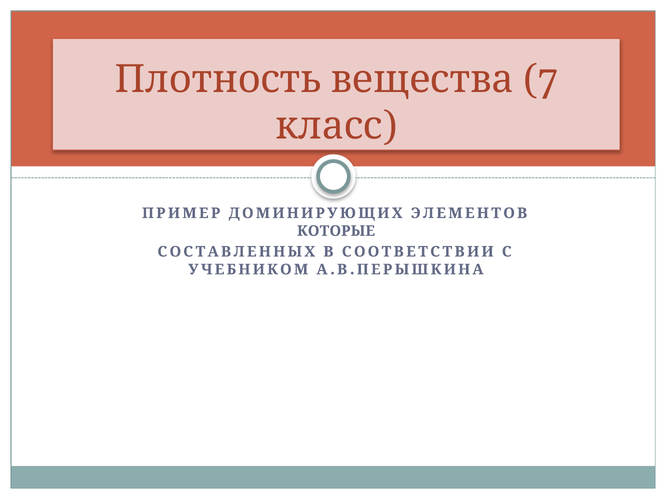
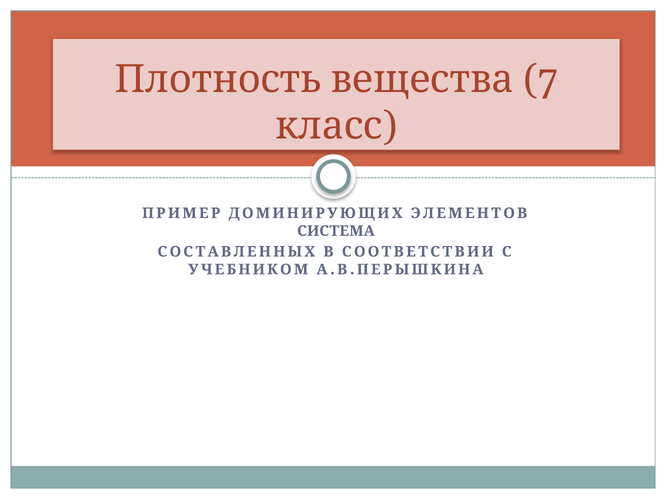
КОТОРЫЕ: КОТОРЫЕ -> СИСТЕМА
